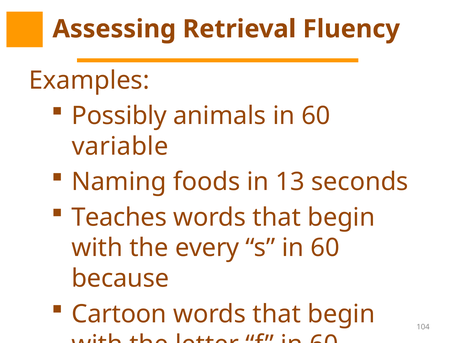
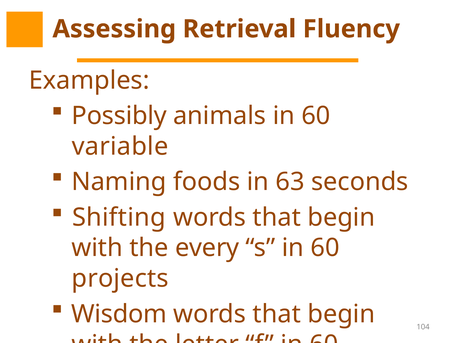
13: 13 -> 63
Teaches: Teaches -> Shifting
because: because -> projects
Cartoon: Cartoon -> Wisdom
